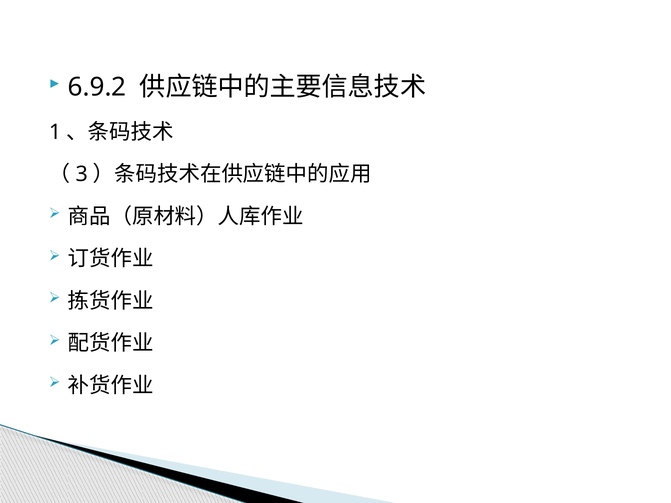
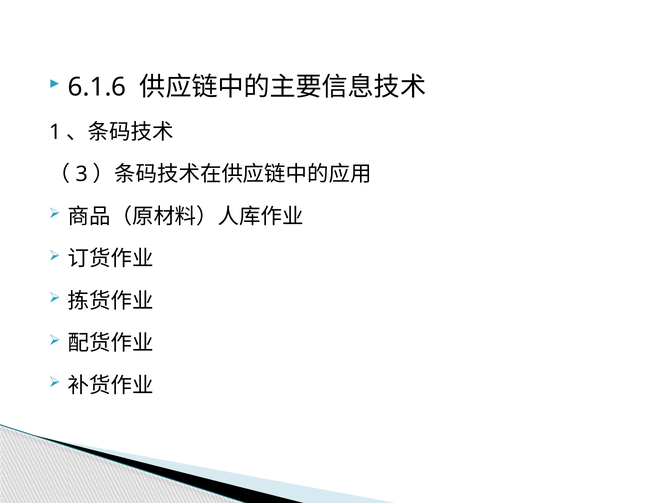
6.9.2: 6.9.2 -> 6.1.6
